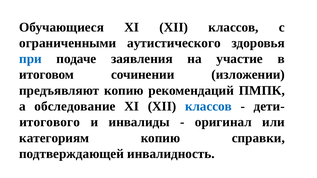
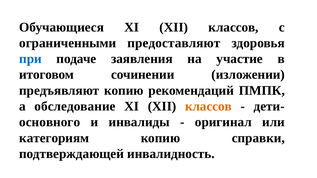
аутистического: аутистического -> предоставляют
классов at (208, 106) colour: blue -> orange
итогового: итогового -> основного
